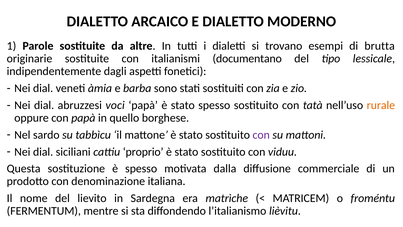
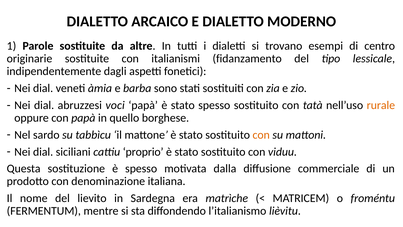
brutta: brutta -> centro
documentano: documentano -> fidanzamento
con at (261, 135) colour: purple -> orange
